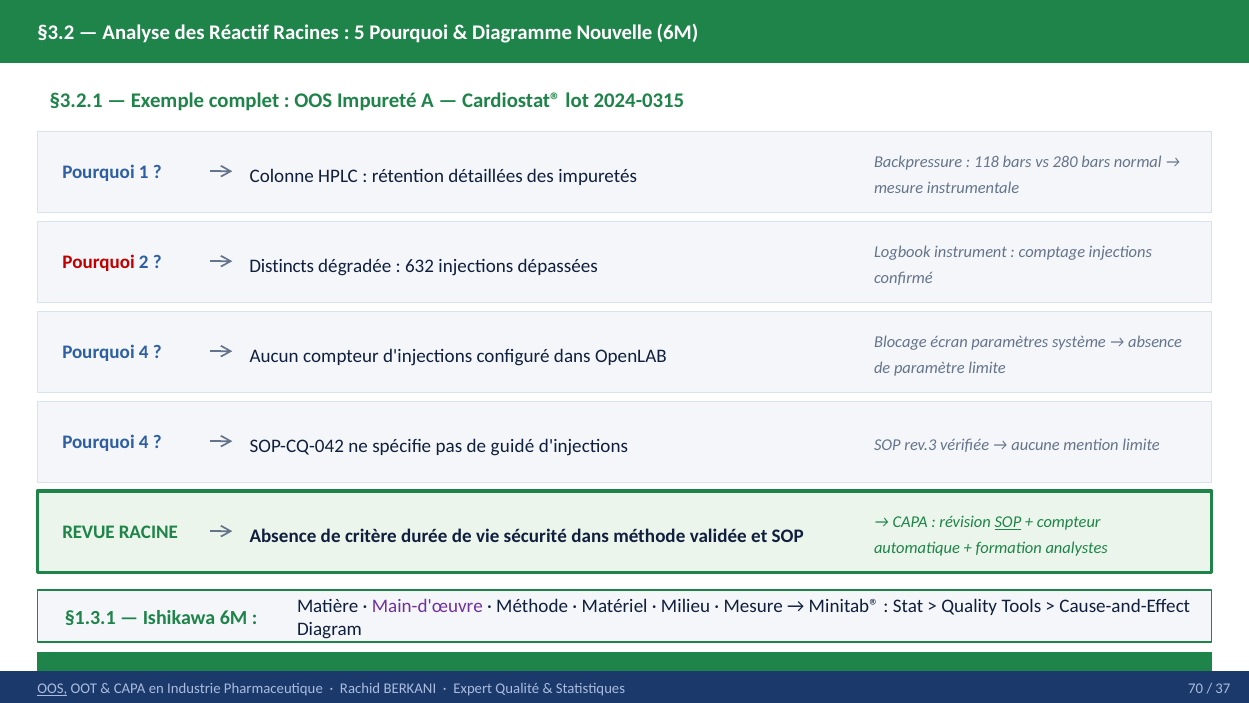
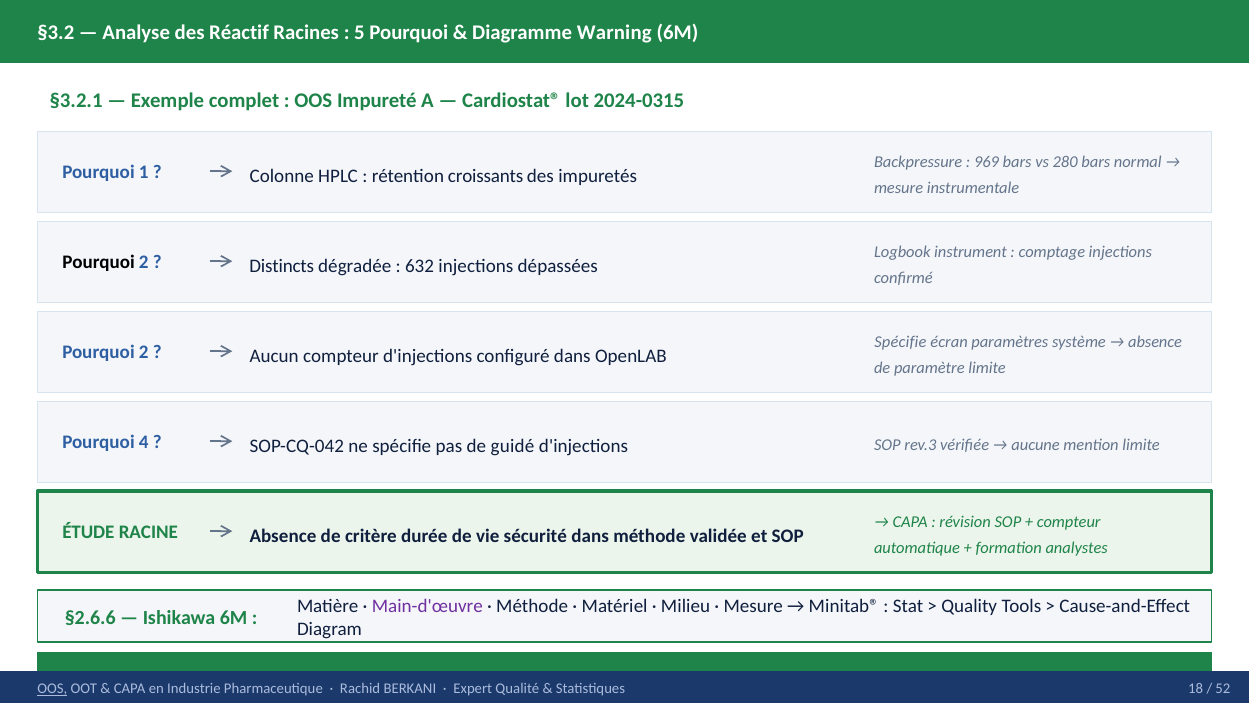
Nouvelle: Nouvelle -> Warning
118: 118 -> 969
détaillées: détaillées -> croissants
Pourquoi at (98, 262) colour: red -> black
Blocage at (900, 342): Blocage -> Spécifie
4 at (144, 352): 4 -> 2
SOP at (1008, 522) underline: present -> none
REVUE: REVUE -> ÉTUDE
§1.3.1: §1.3.1 -> §2.6.6
70: 70 -> 18
37: 37 -> 52
